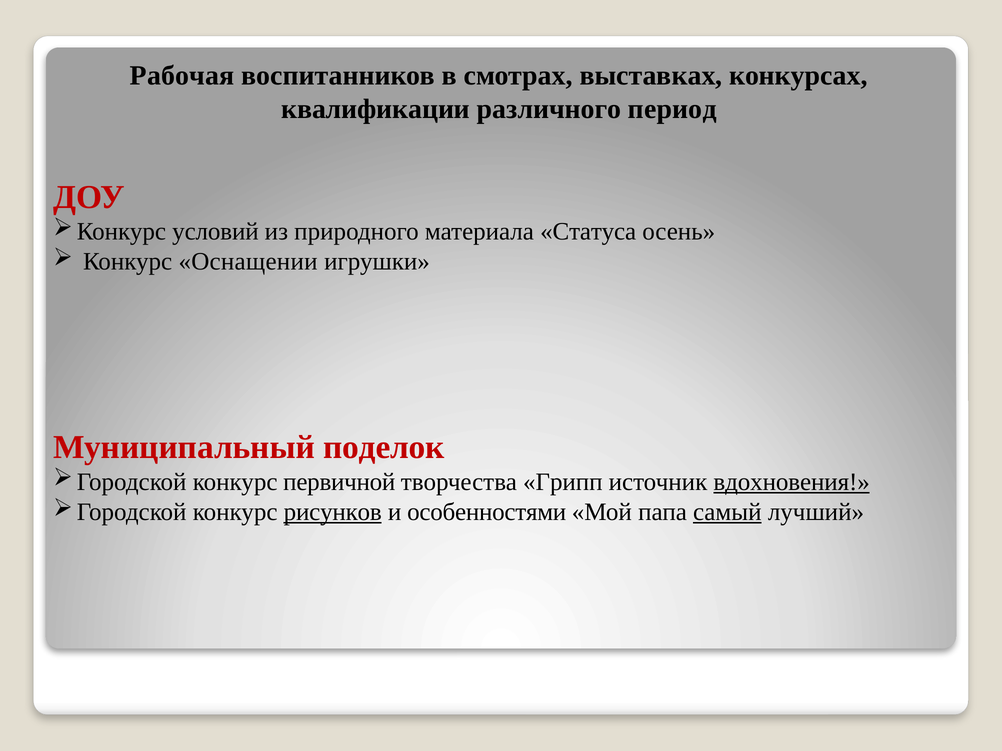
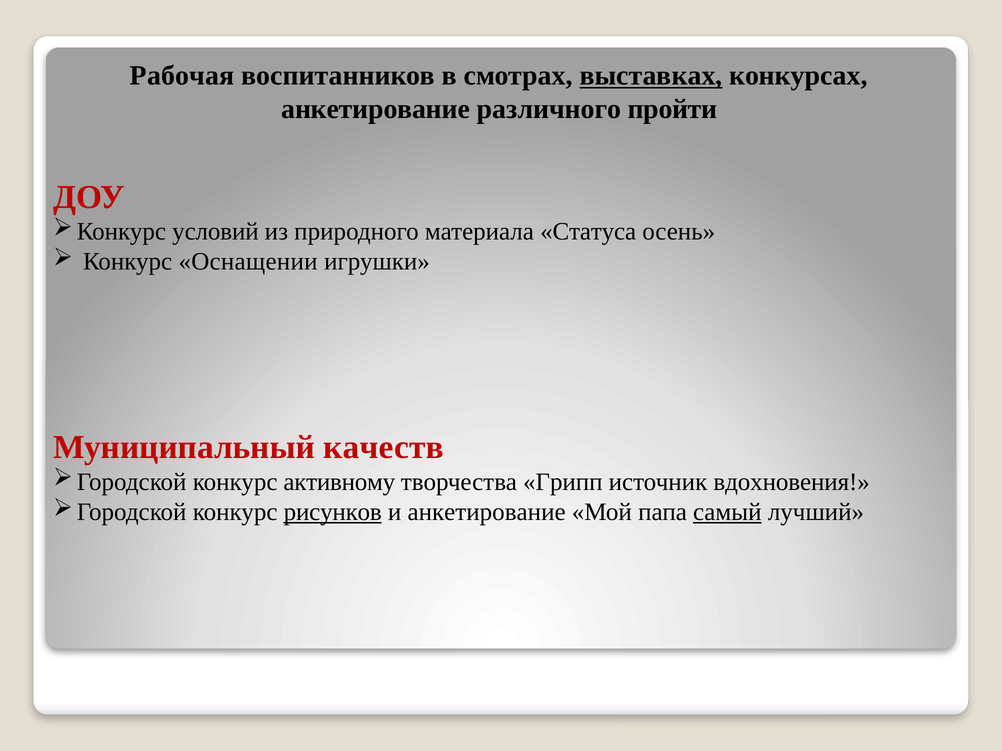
выставках underline: none -> present
квалификации at (376, 109): квалификации -> анкетирование
период: период -> пройти
поделок: поделок -> качеств
первичной: первичной -> активному
вдохновения underline: present -> none
и особенностями: особенностями -> анкетирование
